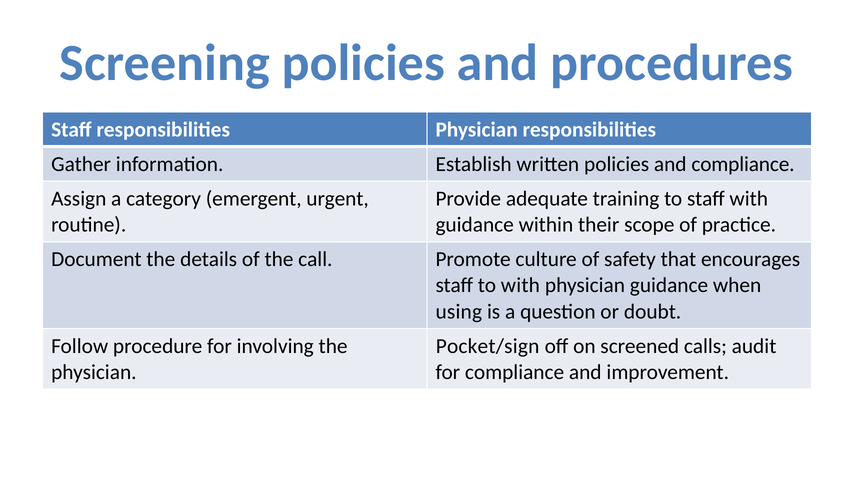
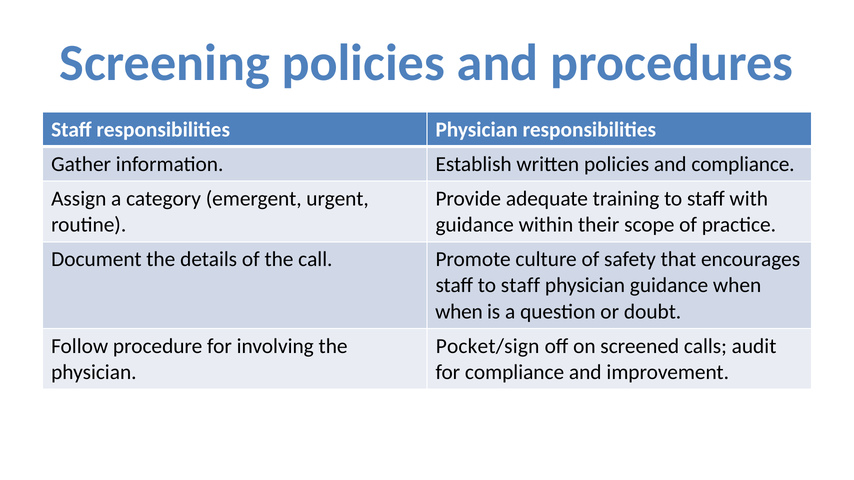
staff to with: with -> staff
using at (459, 312): using -> when
